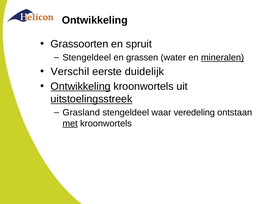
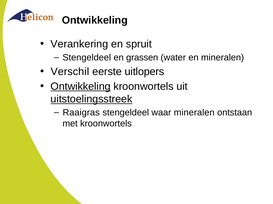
Grassoorten: Grassoorten -> Verankering
mineralen at (223, 58) underline: present -> none
duidelijk: duidelijk -> uitlopers
Grasland: Grasland -> Raaigras
waar veredeling: veredeling -> mineralen
met underline: present -> none
